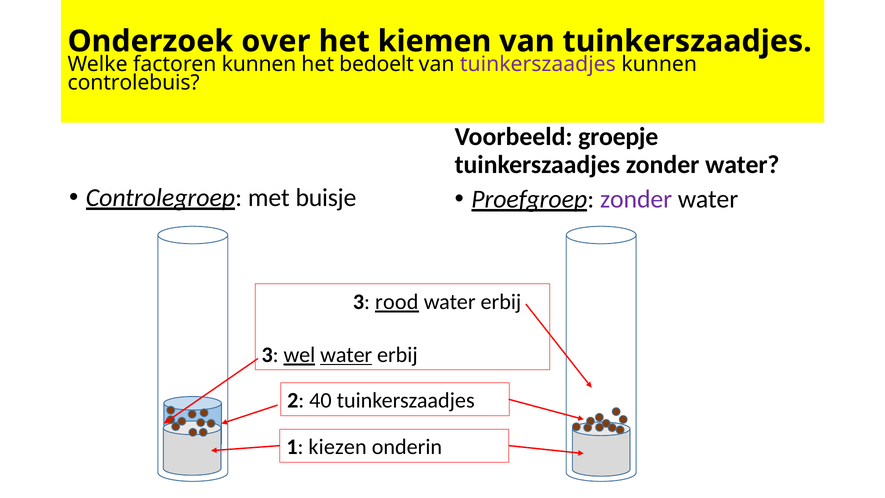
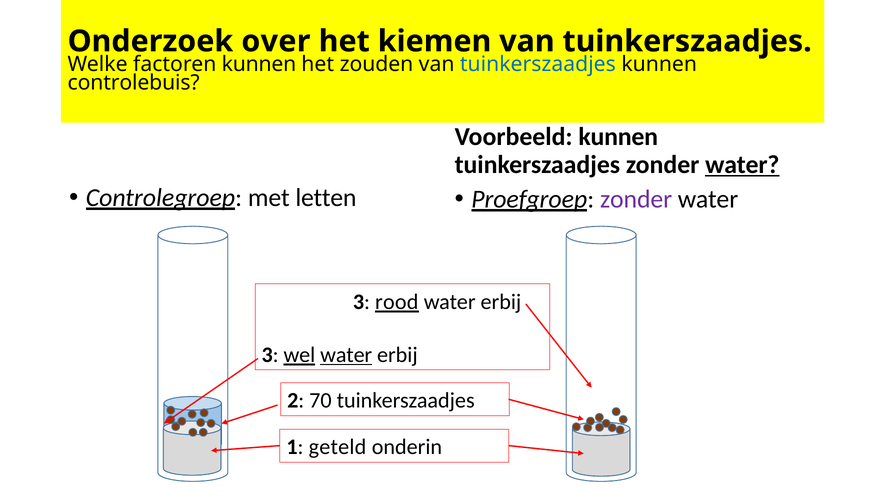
bedoelt: bedoelt -> zouden
tuinkerszaadjes at (538, 64) colour: purple -> blue
Voorbeeld groepje: groepje -> kunnen
water at (742, 164) underline: none -> present
buisje: buisje -> letten
40: 40 -> 70
kiezen: kiezen -> geteld
